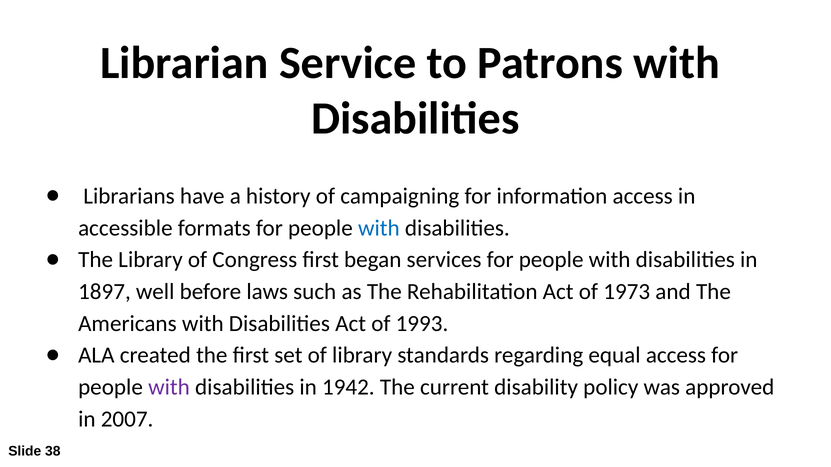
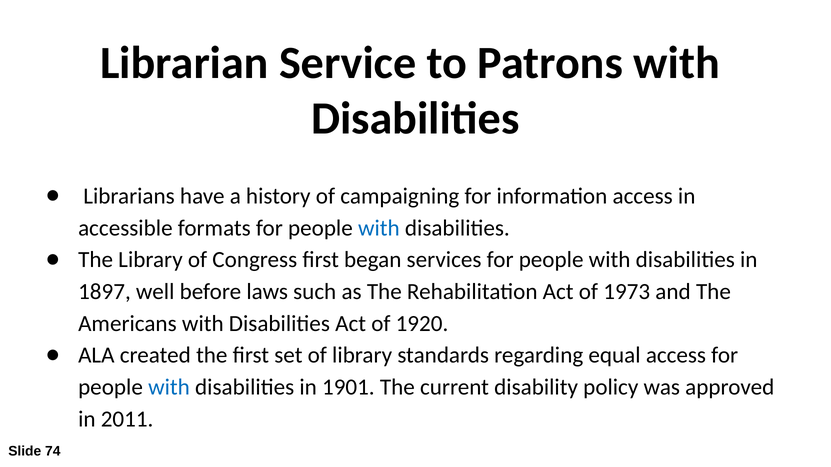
1993: 1993 -> 1920
with at (169, 388) colour: purple -> blue
1942: 1942 -> 1901
2007: 2007 -> 2011
38: 38 -> 74
